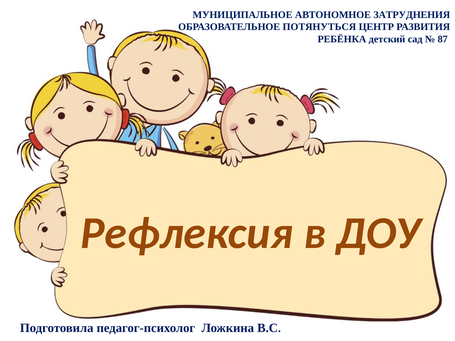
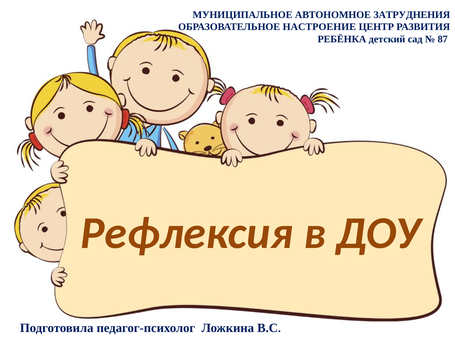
ПОТЯНУТЬСЯ: ПОТЯНУТЬСЯ -> НАСТРОЕНИЕ
